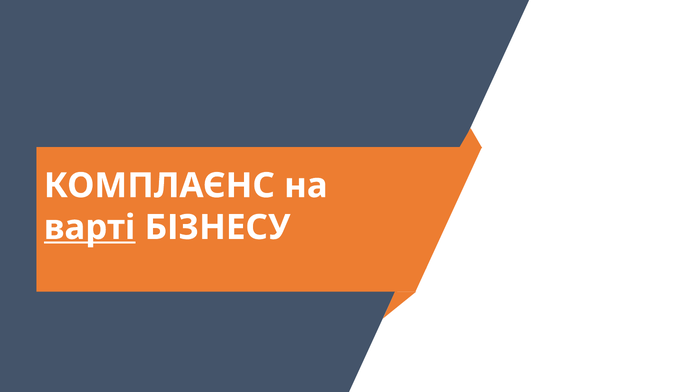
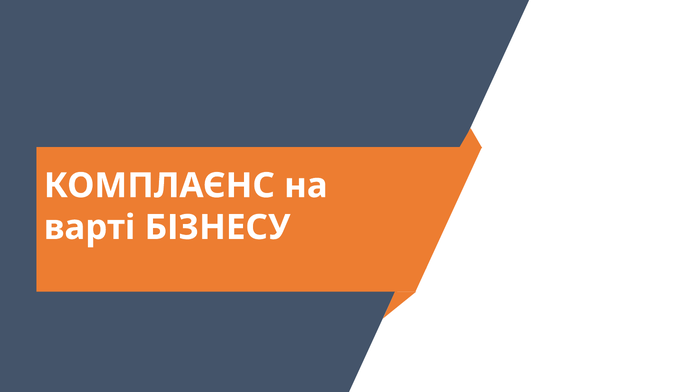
варті underline: present -> none
